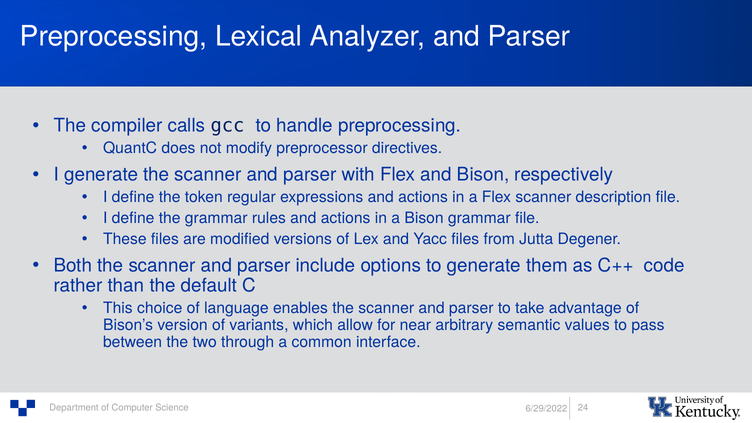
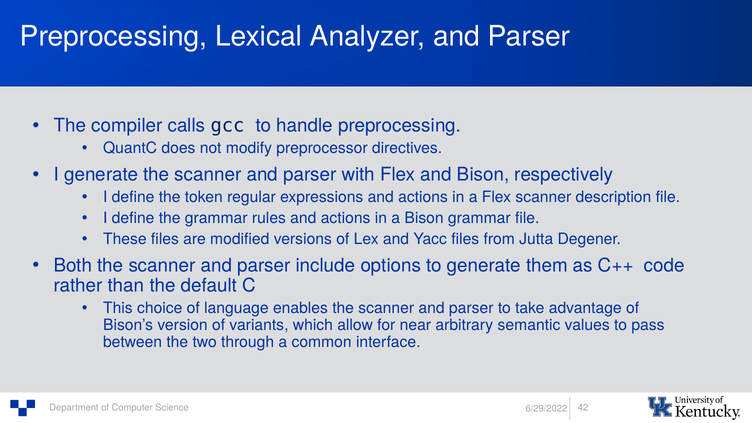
24: 24 -> 42
